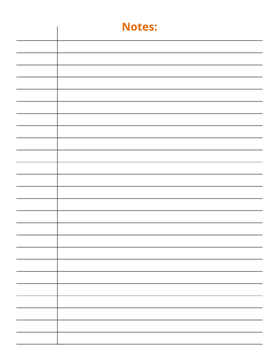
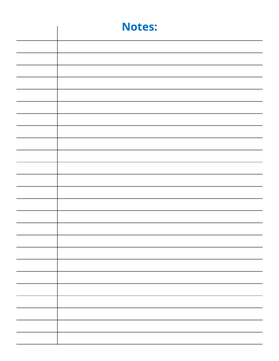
Notes colour: orange -> blue
